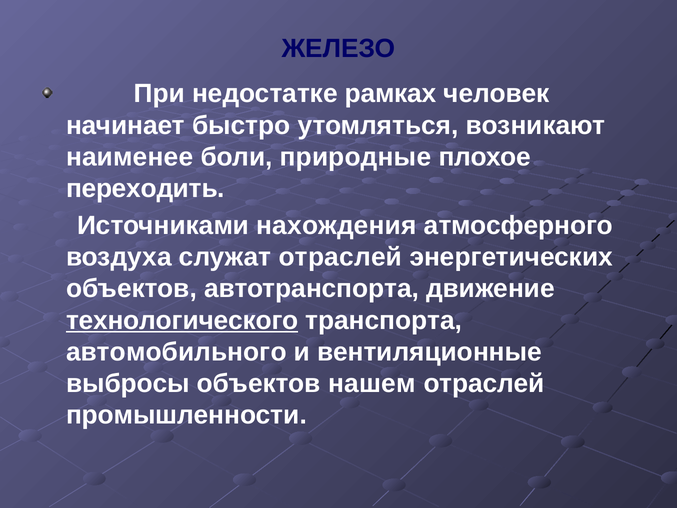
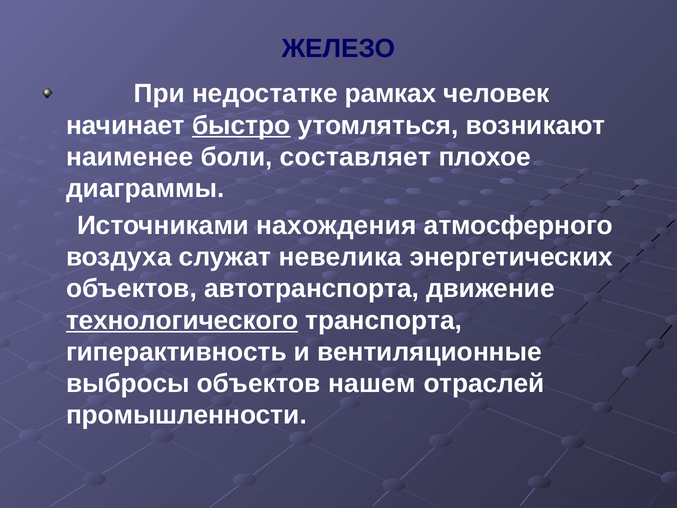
быстро underline: none -> present
природные: природные -> составляет
переходить: переходить -> диаграммы
служат отраслей: отраслей -> невелика
автомобильного: автомобильного -> гиперактивность
